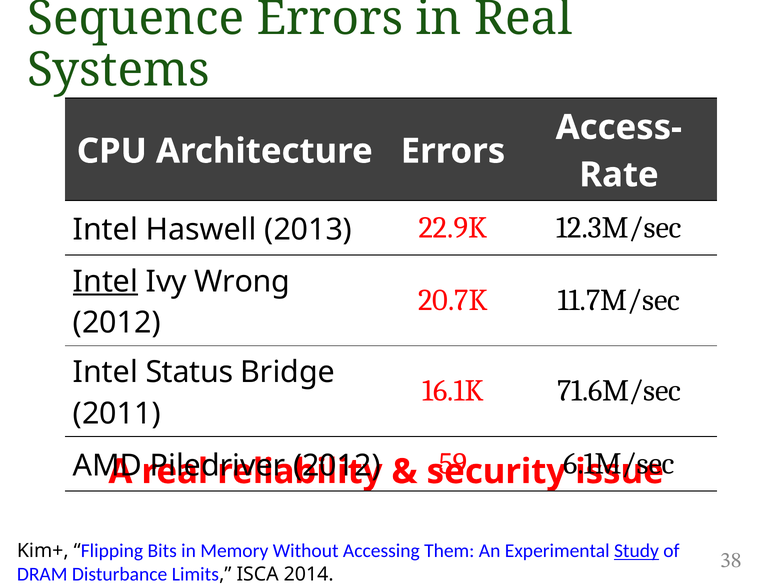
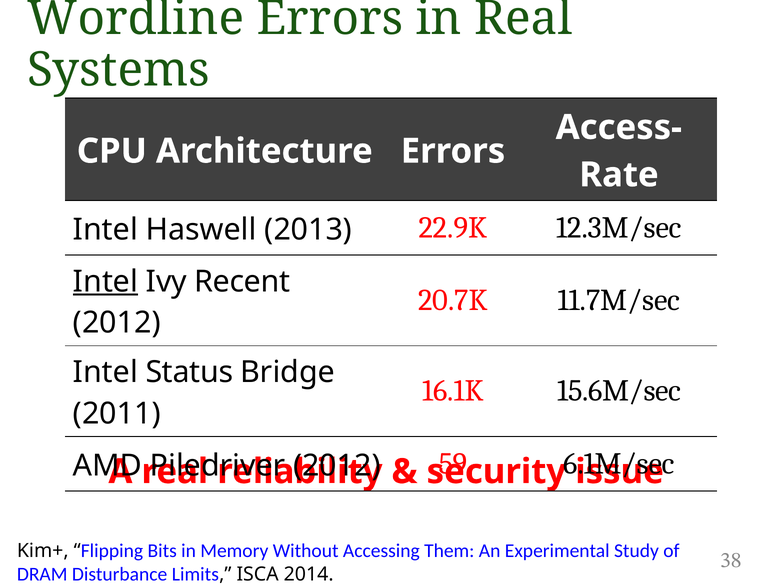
Sequence: Sequence -> Wordline
Wrong: Wrong -> Recent
71.6M/sec: 71.6M/sec -> 15.6M/sec
Study underline: present -> none
